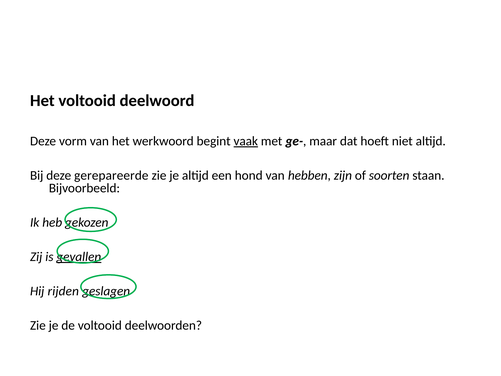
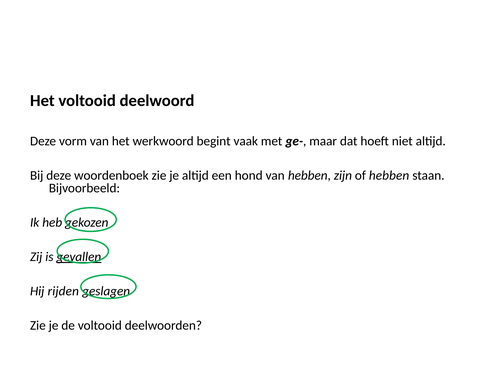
vaak underline: present -> none
gerepareerde: gerepareerde -> woordenboek
of soorten: soorten -> hebben
